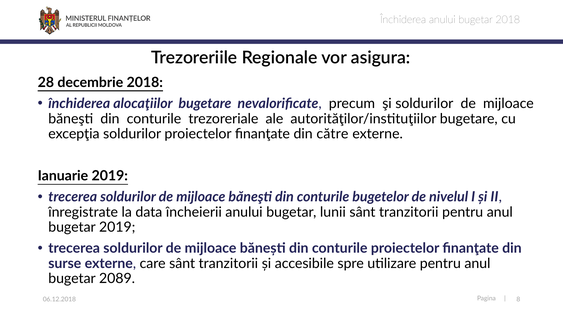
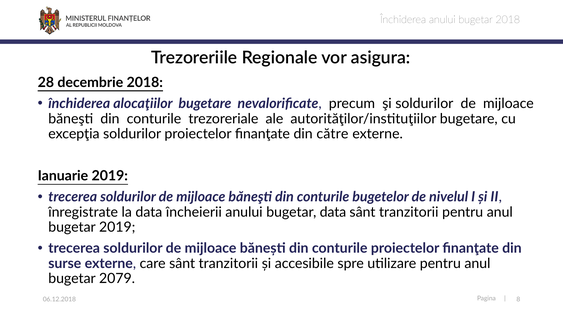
bugetar lunii: lunii -> data
2089: 2089 -> 2079
